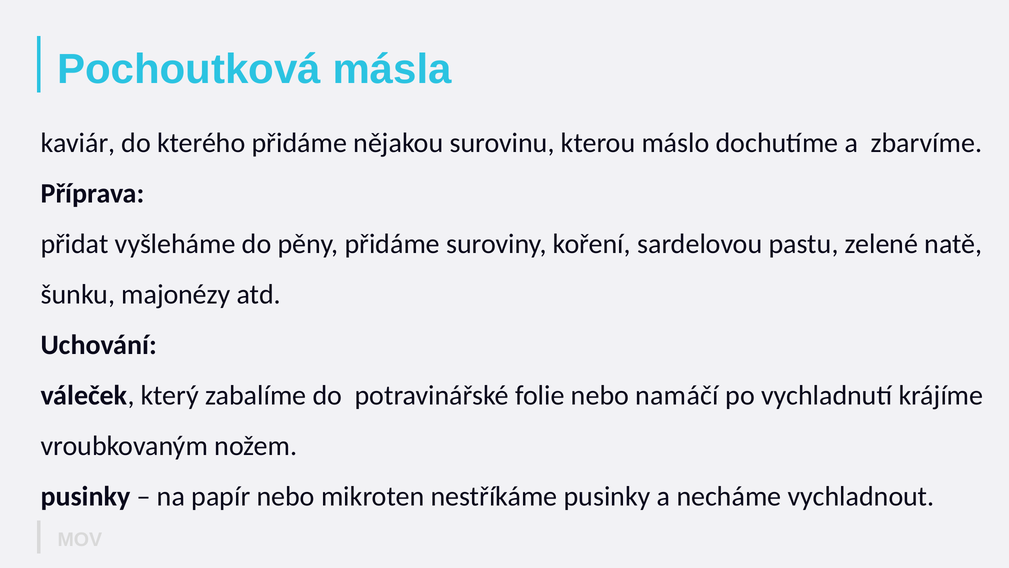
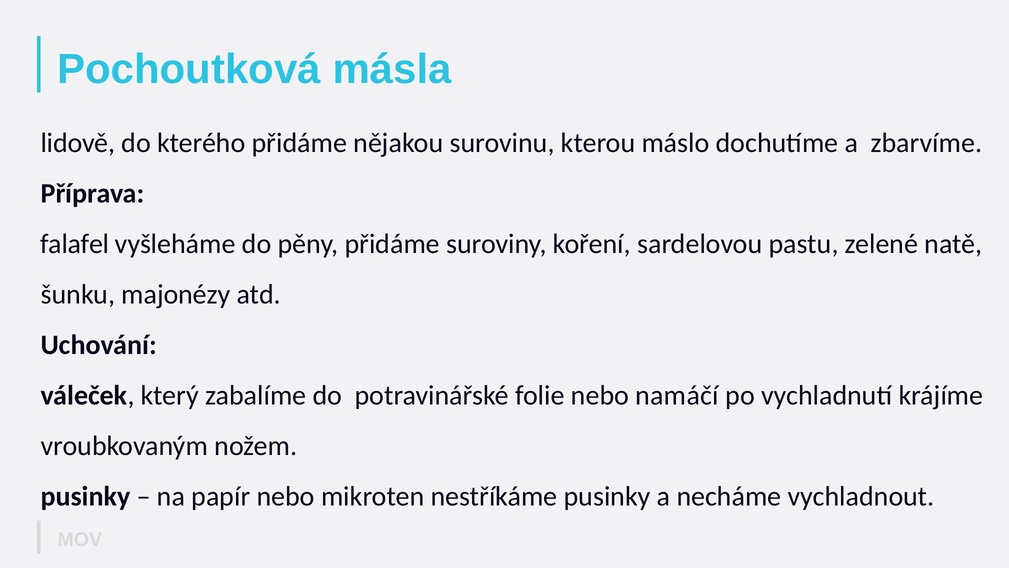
kaviár: kaviár -> lidově
přidat: přidat -> falafel
